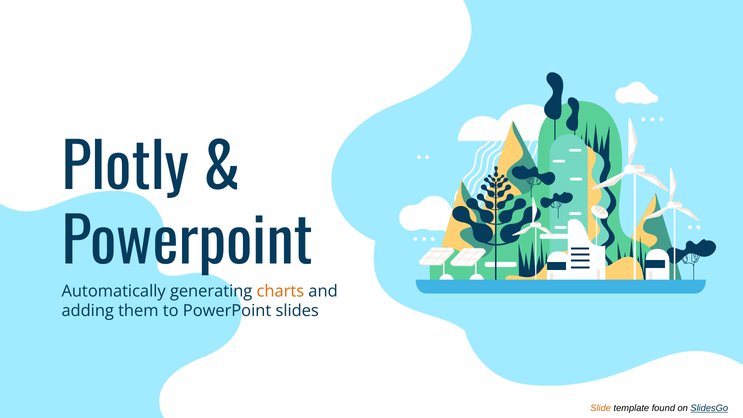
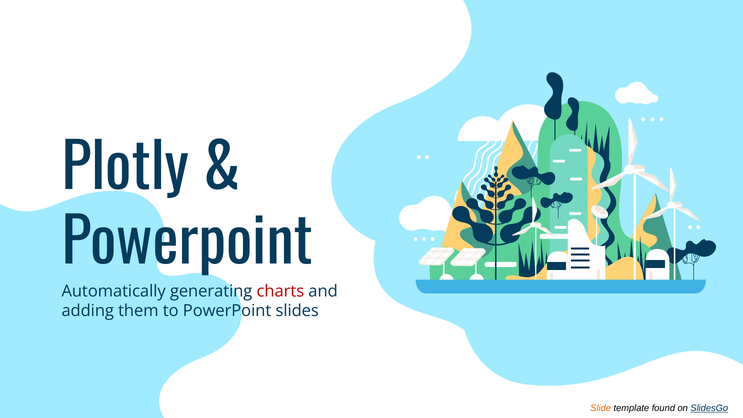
charts colour: orange -> red
